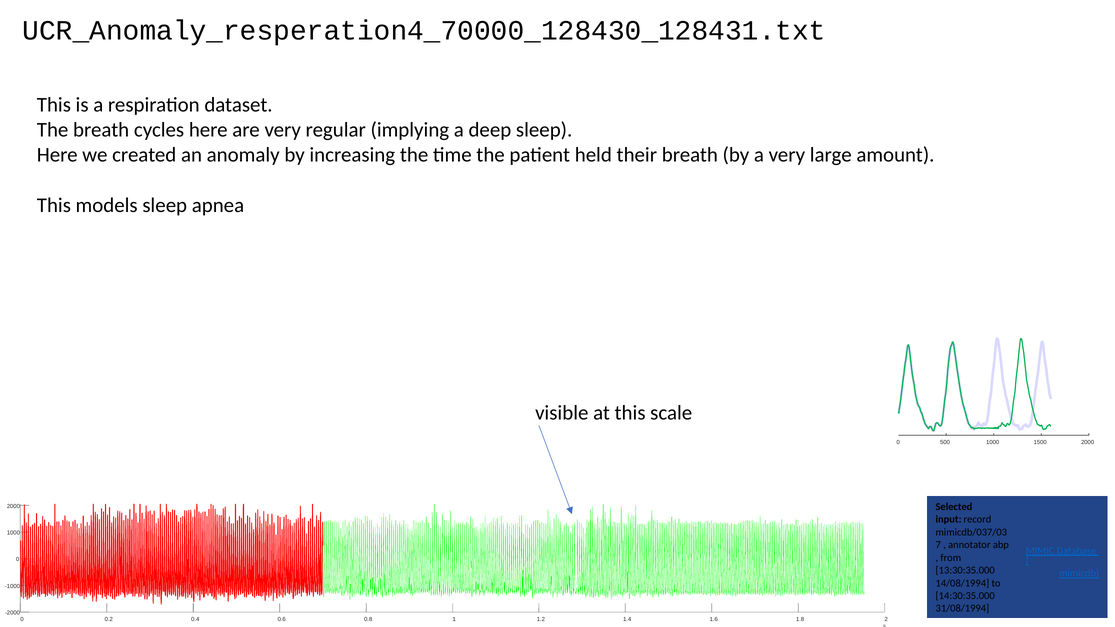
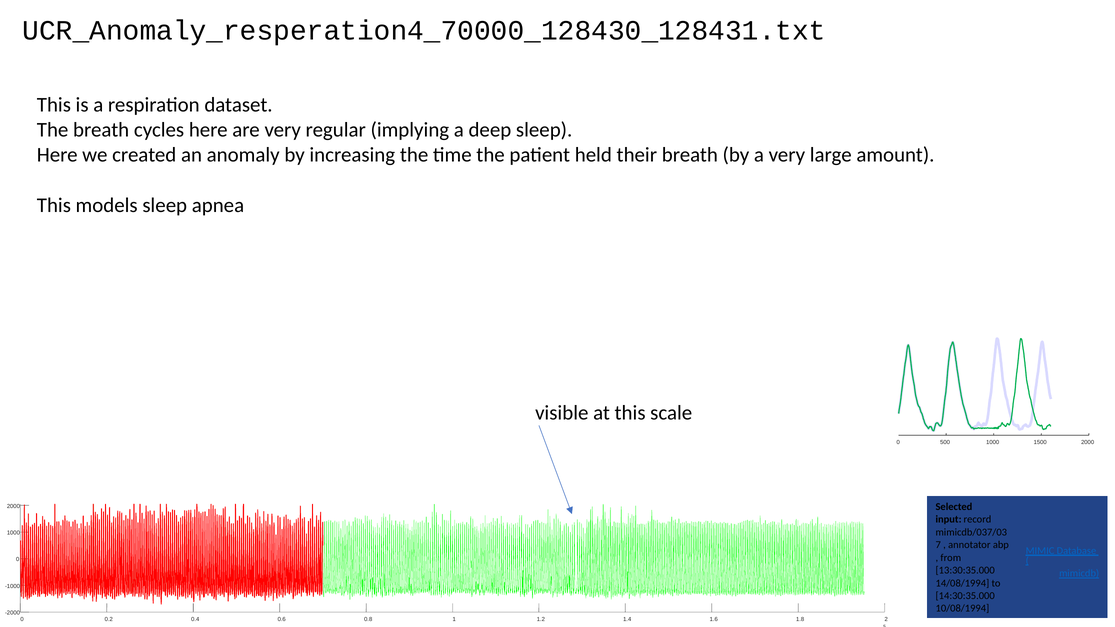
31/08/1994: 31/08/1994 -> 10/08/1994
